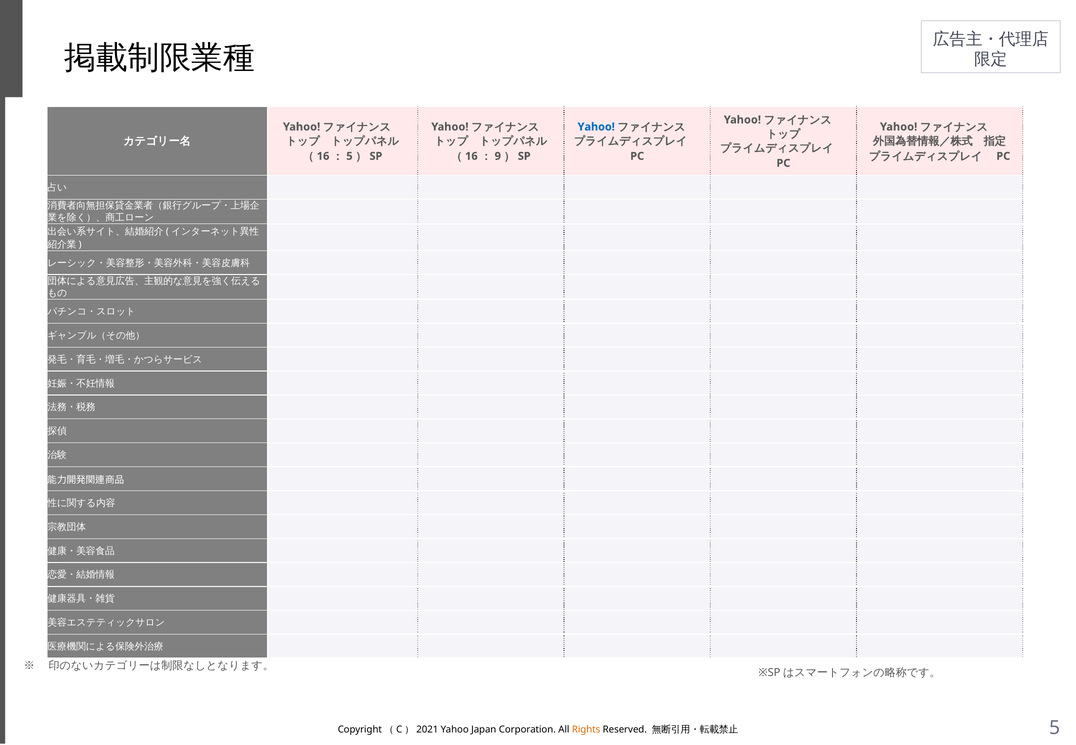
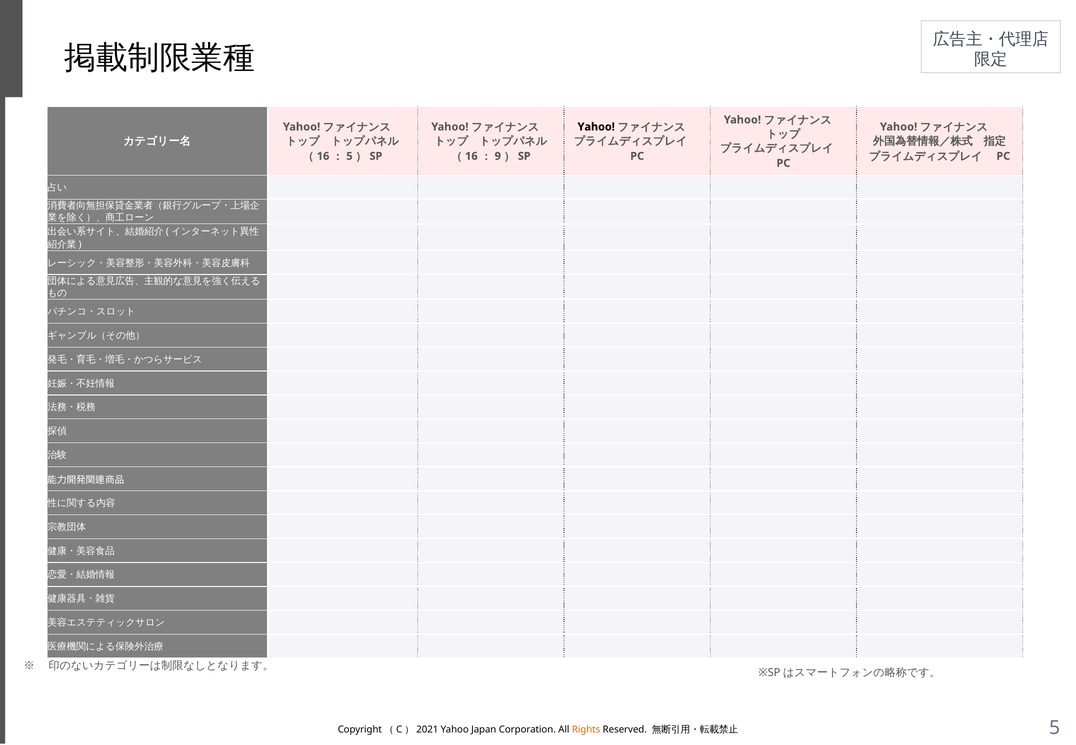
Yahoo at (596, 127) colour: blue -> black
